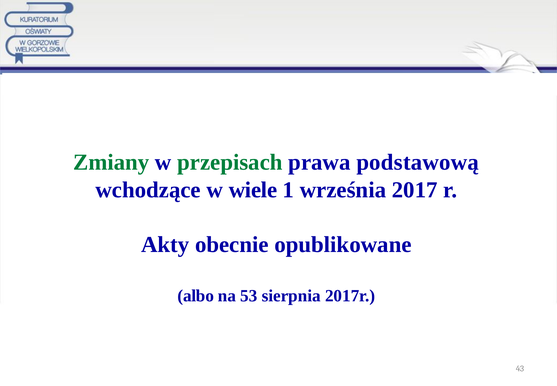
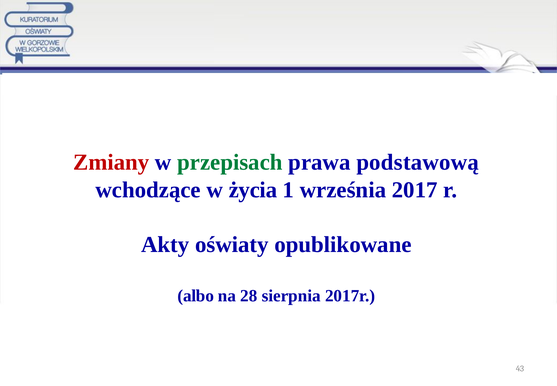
Zmiany colour: green -> red
wiele: wiele -> życia
obecnie: obecnie -> oświaty
53: 53 -> 28
